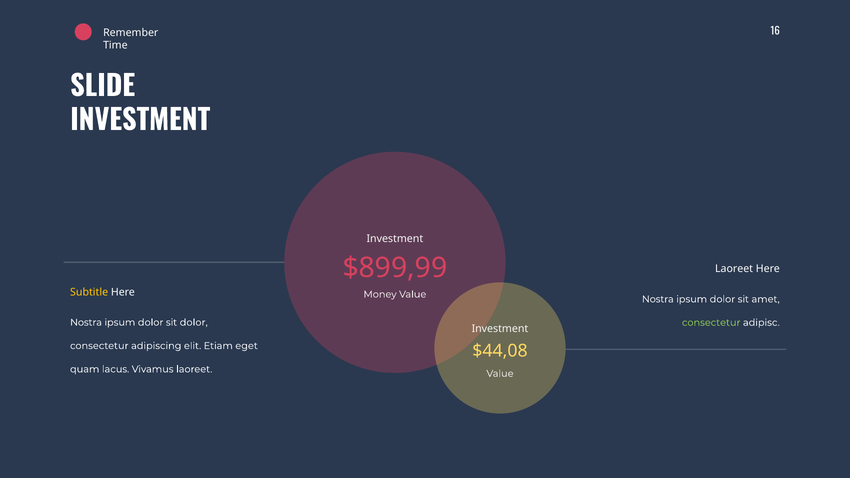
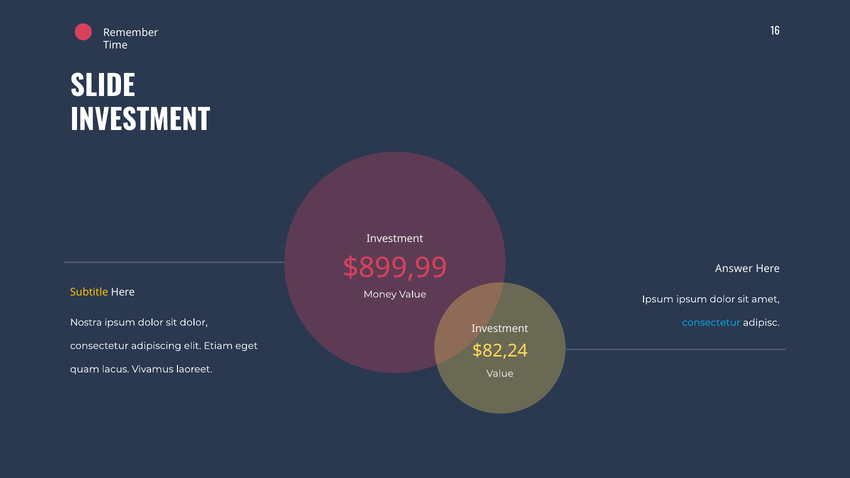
Laoreet at (734, 269): Laoreet -> Answer
Nostra at (658, 299): Nostra -> Ipsum
consectetur at (711, 323) colour: light green -> light blue
$44,08: $44,08 -> $82,24
